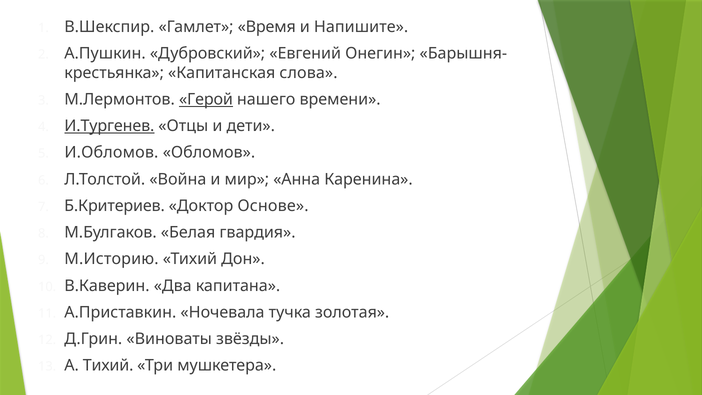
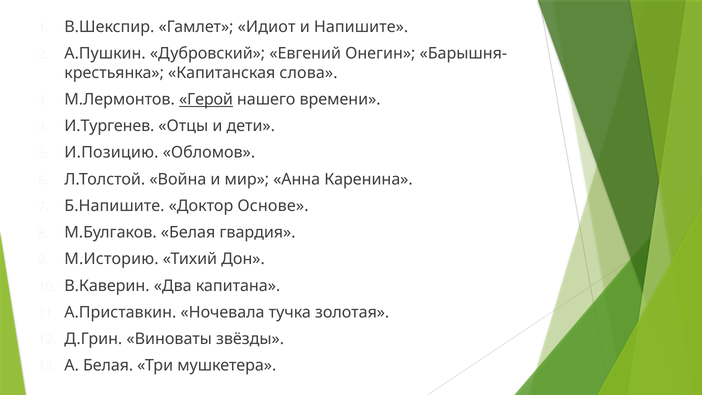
Время: Время -> Идиот
И.Тургенев underline: present -> none
И.Обломов: И.Обломов -> И.Позицию
Б.Критериев: Б.Критериев -> Б.Напишите
А Тихий: Тихий -> Белая
